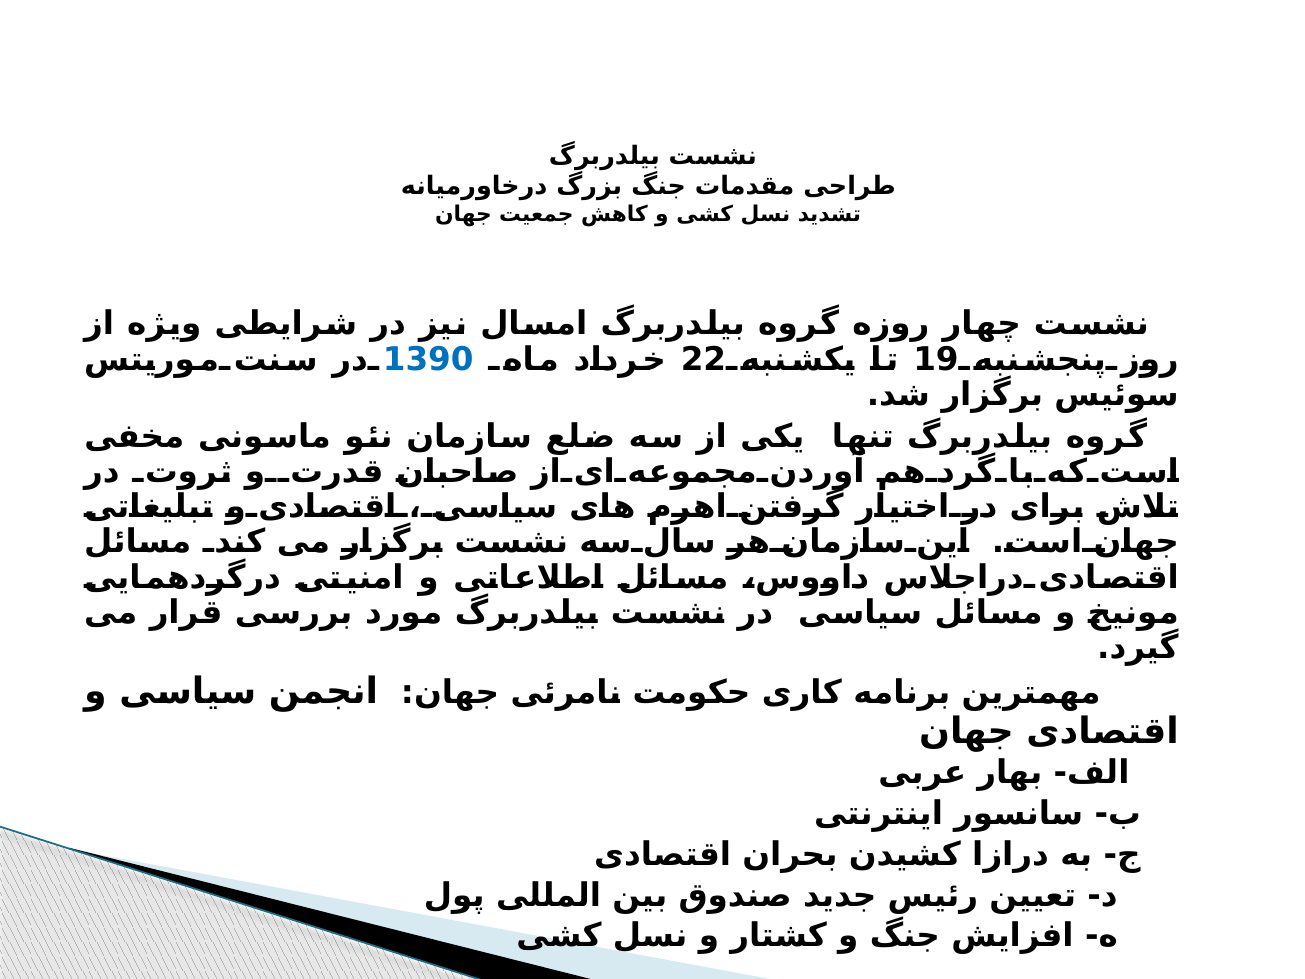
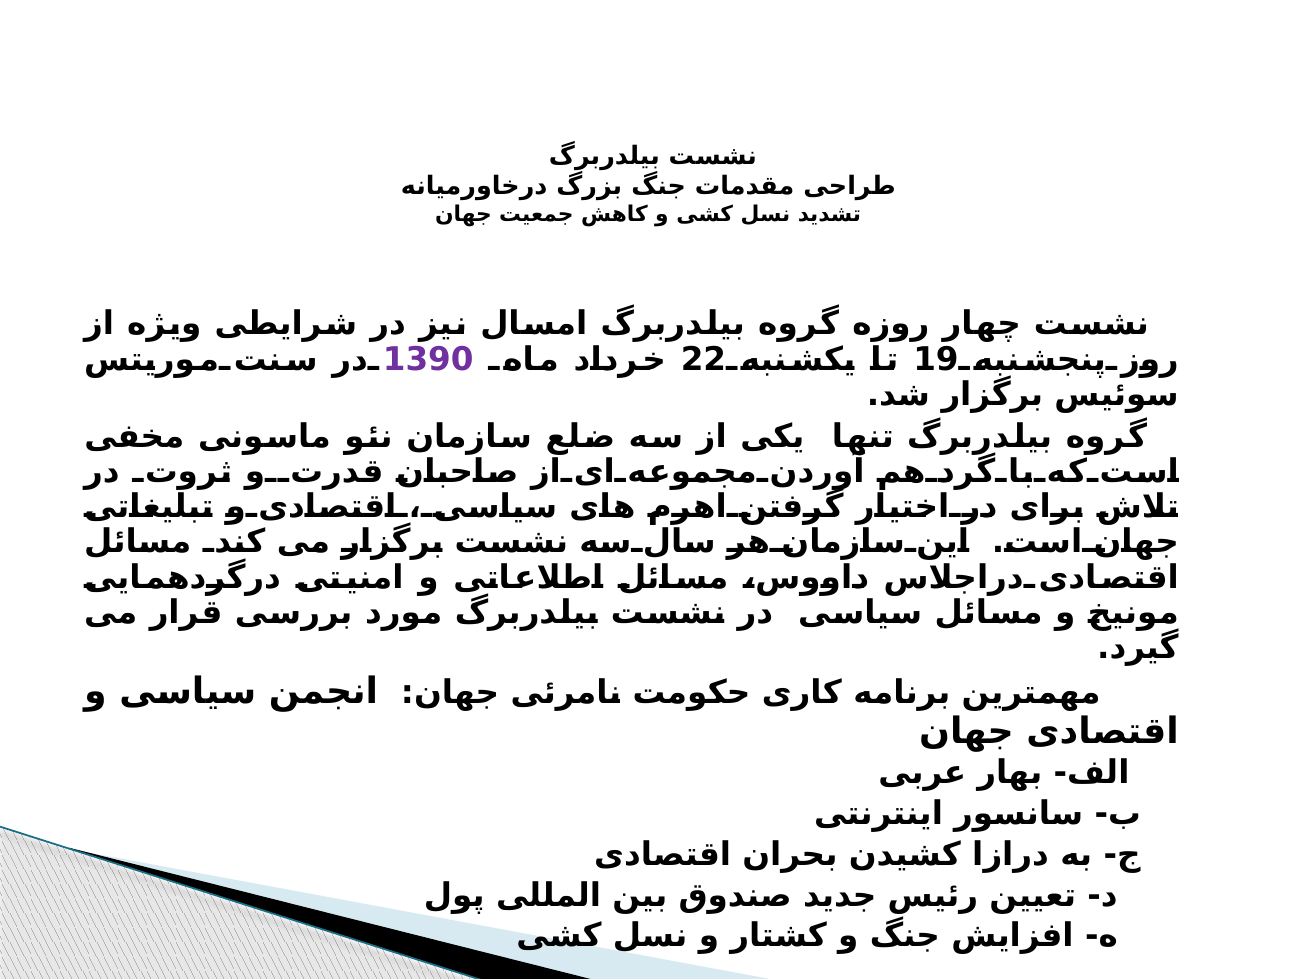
1390 colour: blue -> purple
